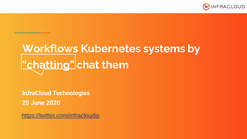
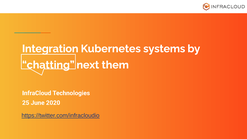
Workflows: Workflows -> Integration
chat: chat -> next
